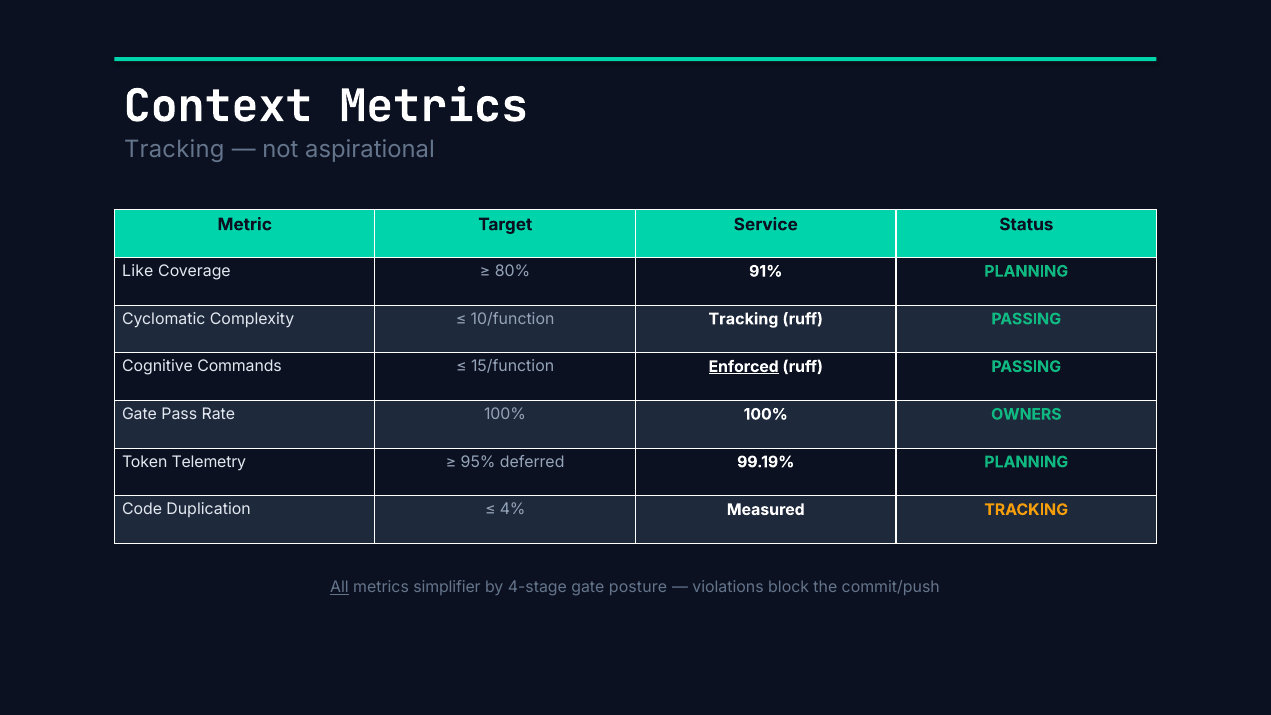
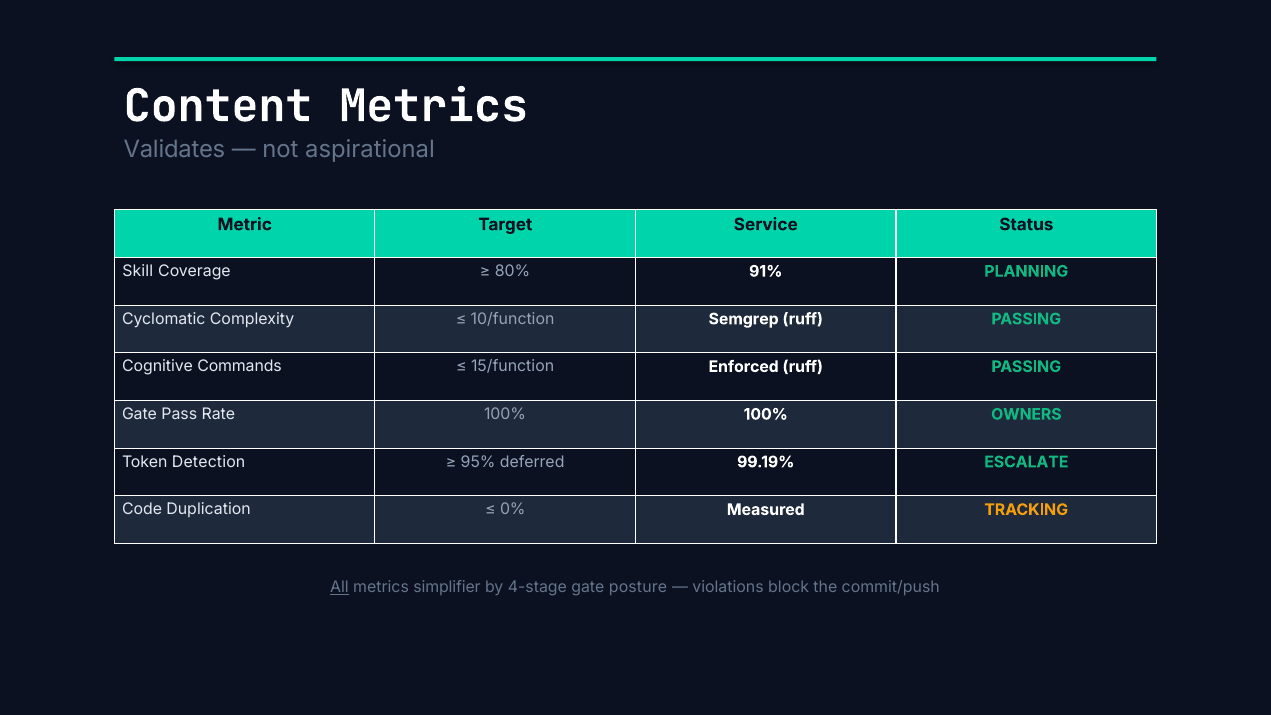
Context: Context -> Content
Tracking at (174, 149): Tracking -> Validates
Like: Like -> Skill
10/function Tracking: Tracking -> Semgrep
Enforced underline: present -> none
Telemetry: Telemetry -> Detection
99.19% PLANNING: PLANNING -> ESCALATE
4%: 4% -> 0%
